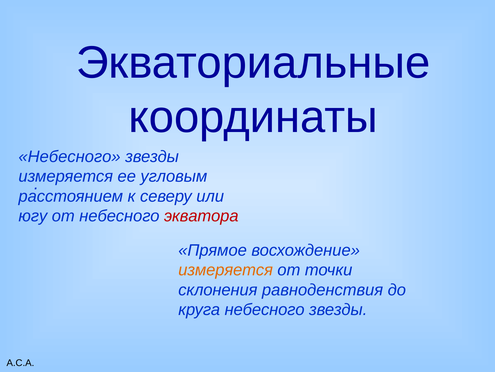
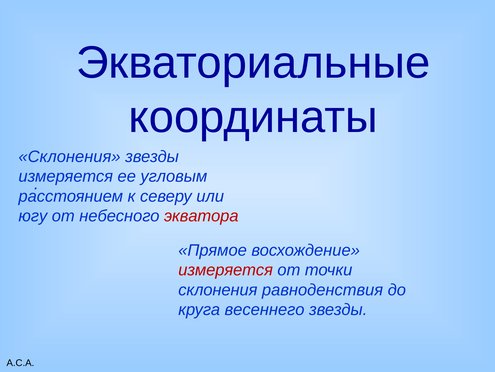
Небесного at (70, 156): Небесного -> Склонения
измеряется at (226, 270) colour: orange -> red
круга небесного: небесного -> весеннего
